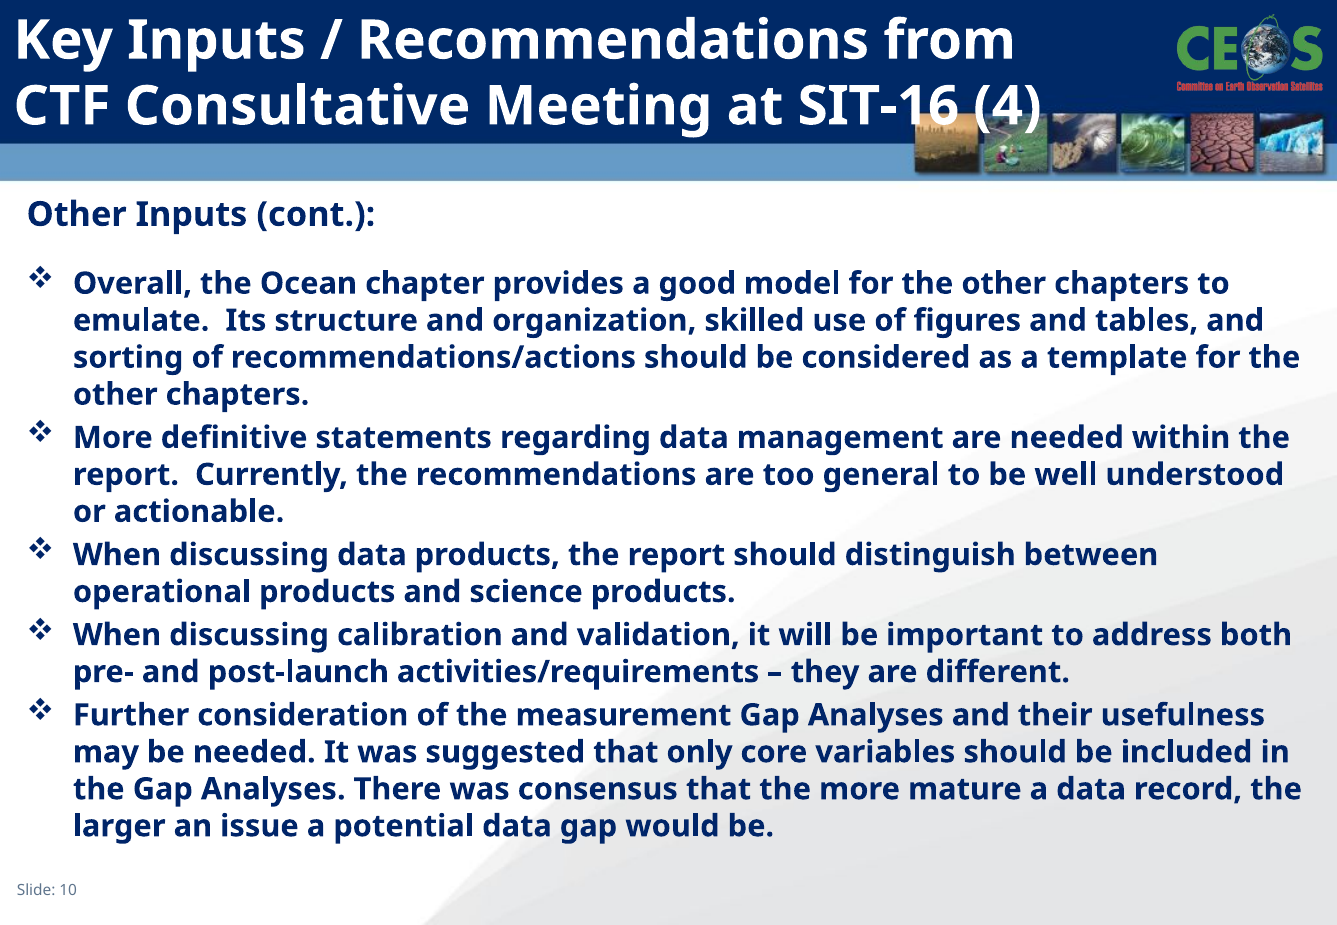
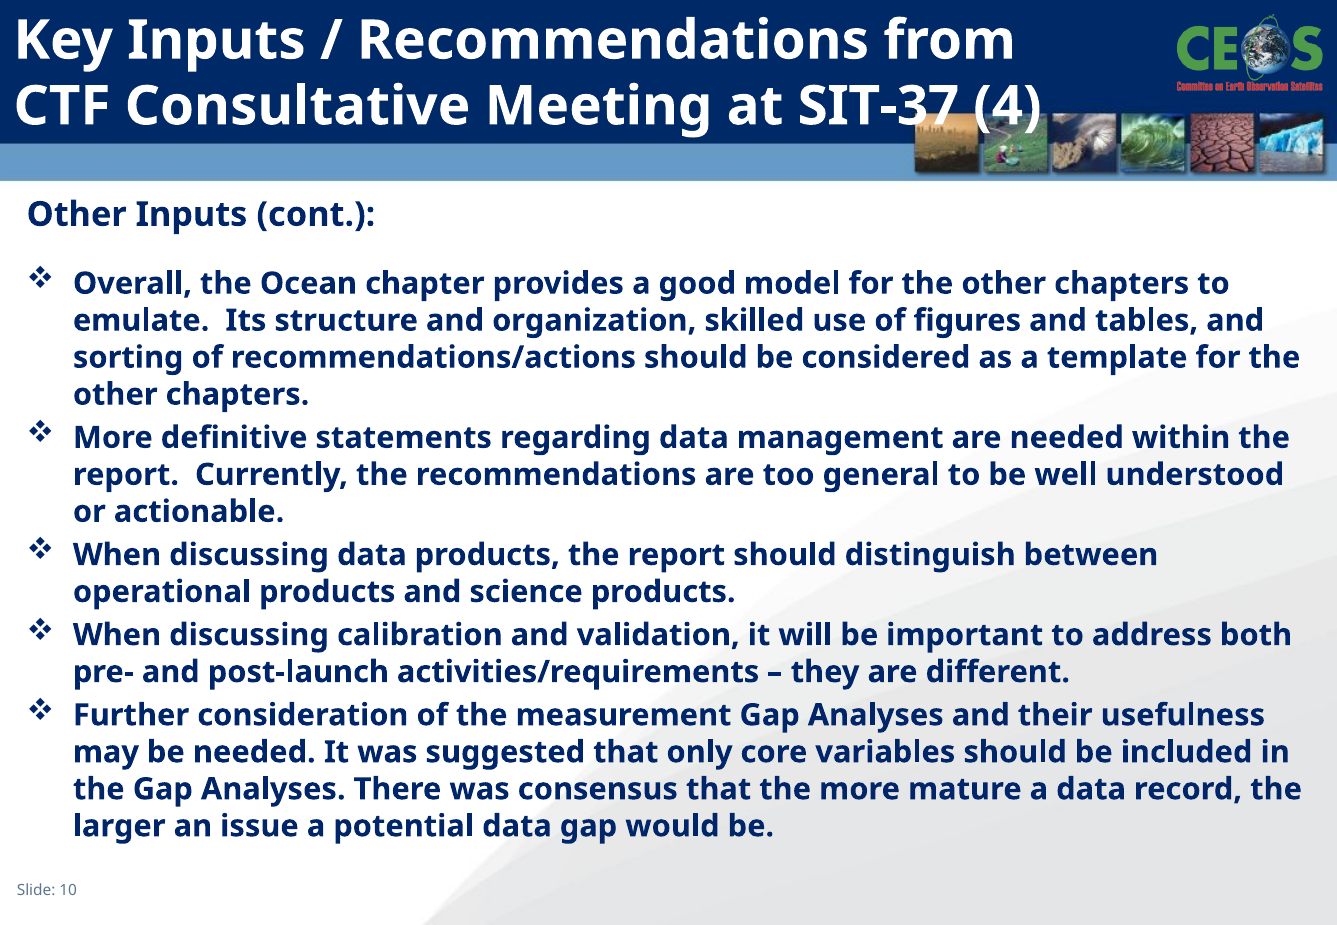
SIT-16: SIT-16 -> SIT-37
